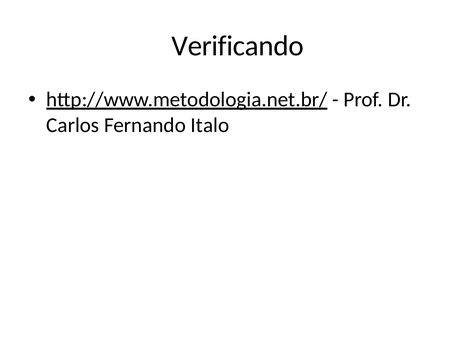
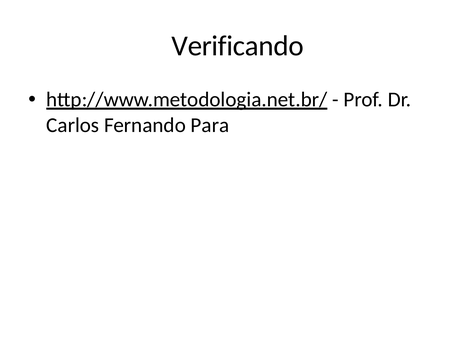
Italo: Italo -> Para
